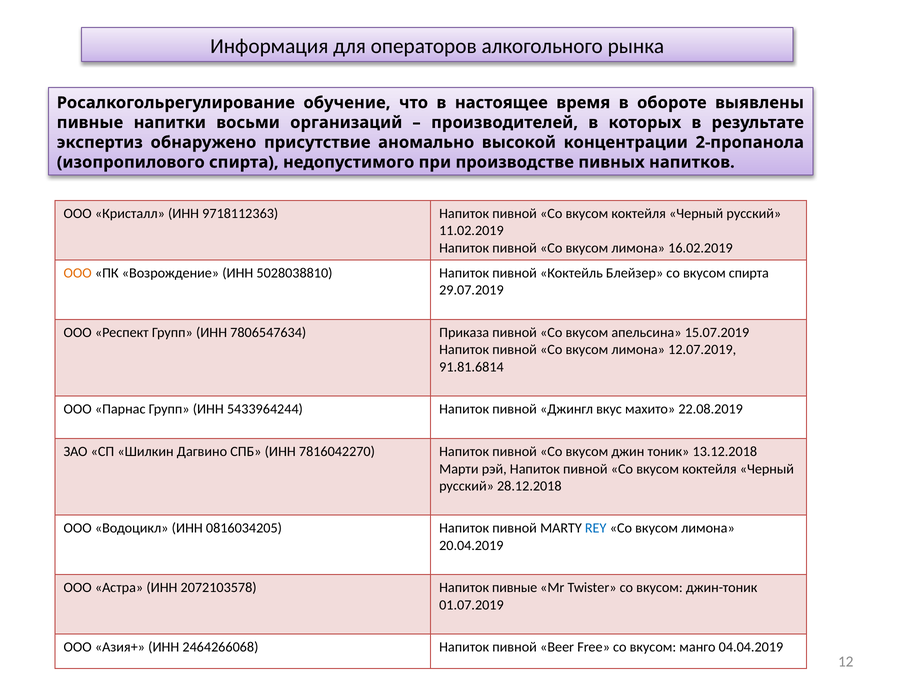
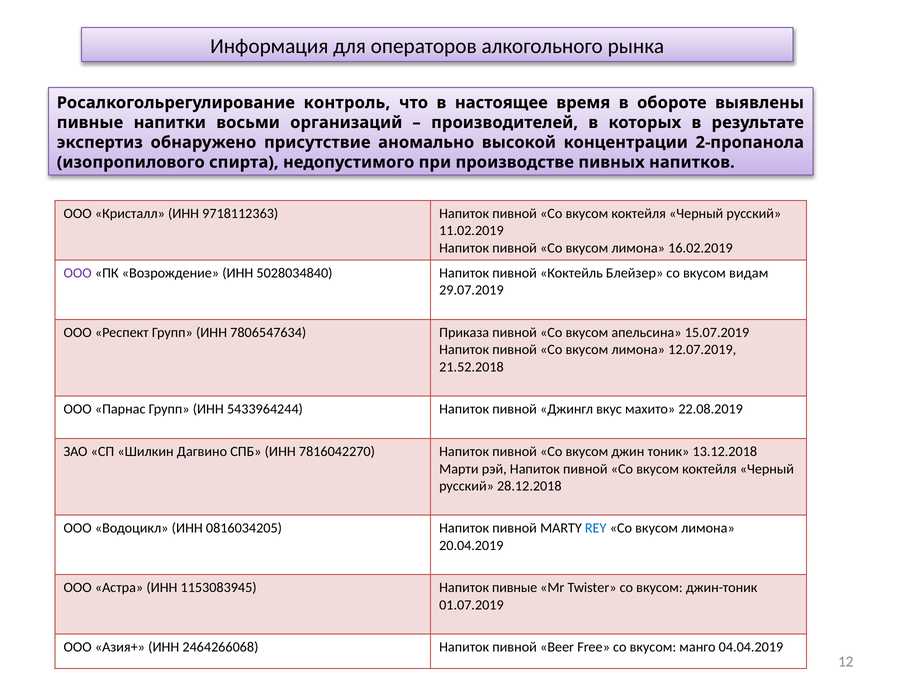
обучение: обучение -> контроль
ООО at (78, 273) colour: orange -> purple
5028038810: 5028038810 -> 5028034840
вкусом спирта: спирта -> видам
91.81.6814: 91.81.6814 -> 21.52.2018
2072103578: 2072103578 -> 1153083945
